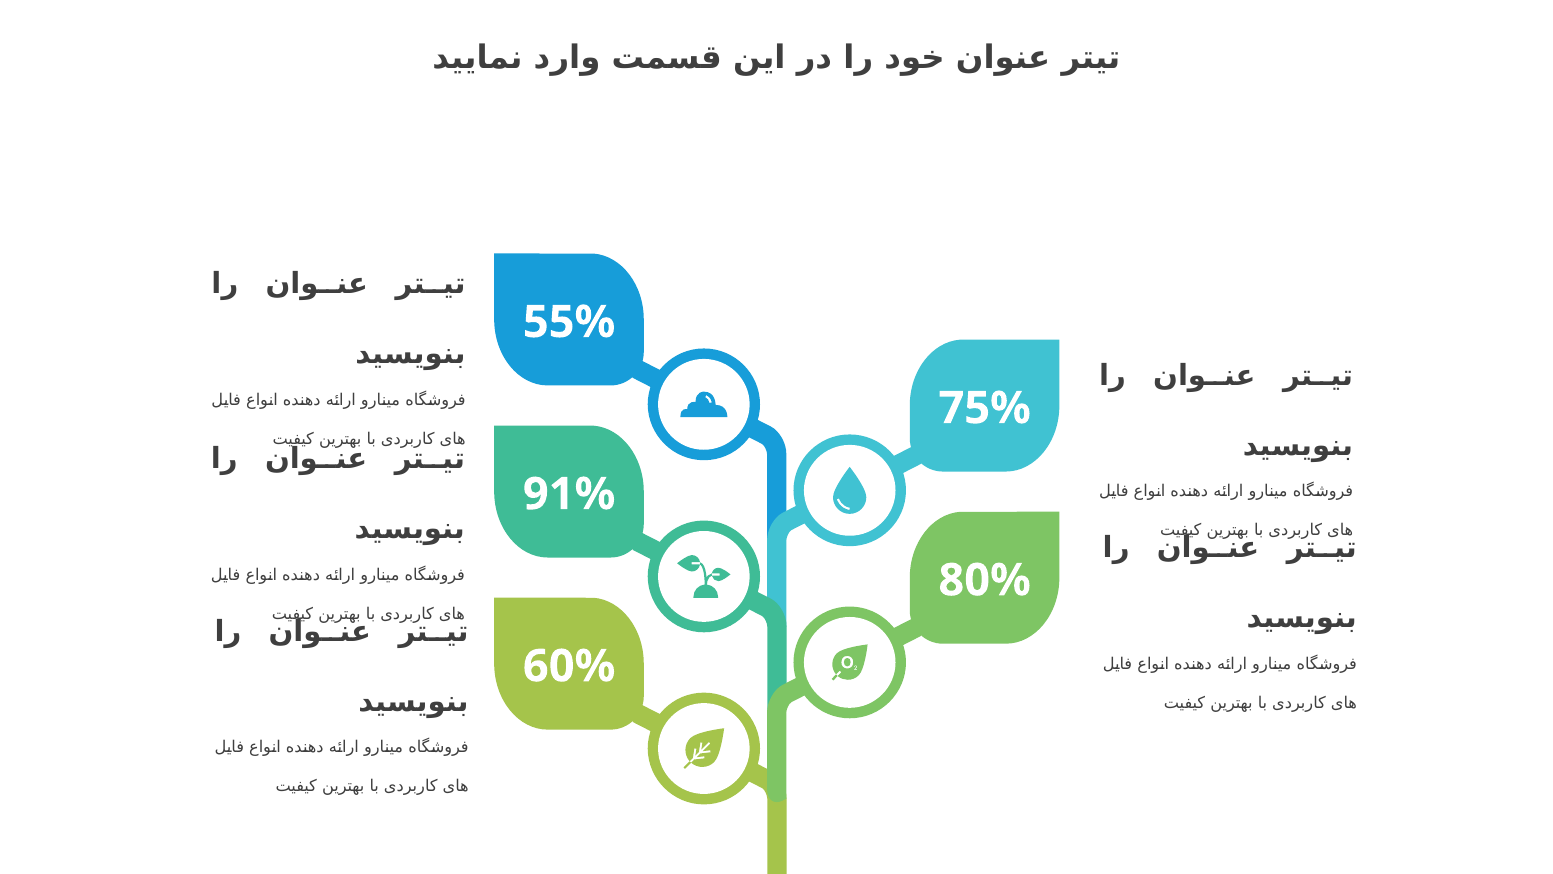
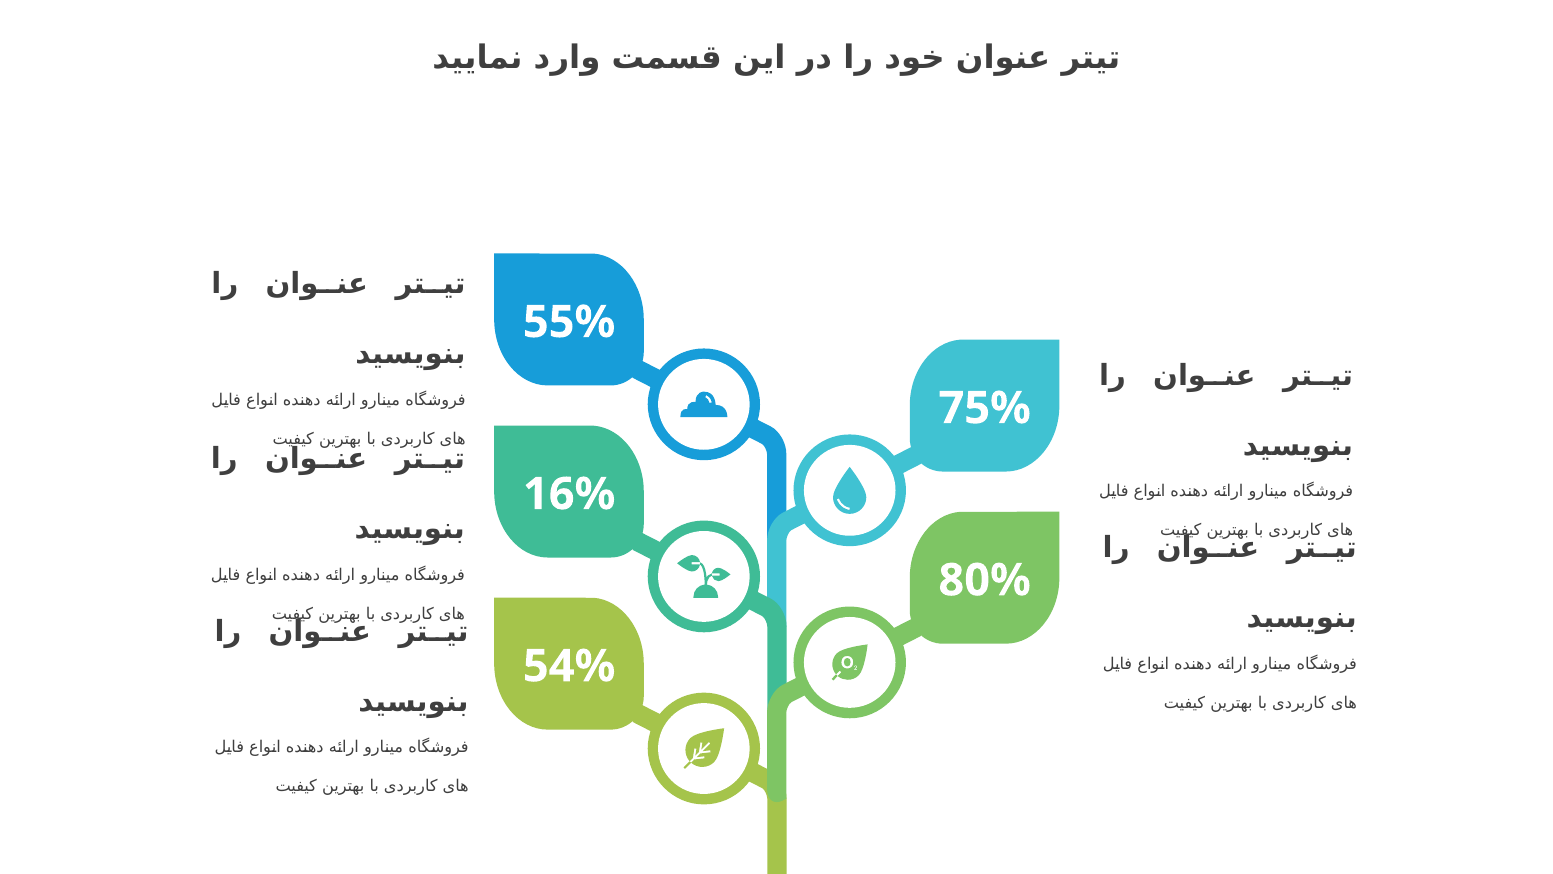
91%: 91% -> 16%
60%: 60% -> 54%
